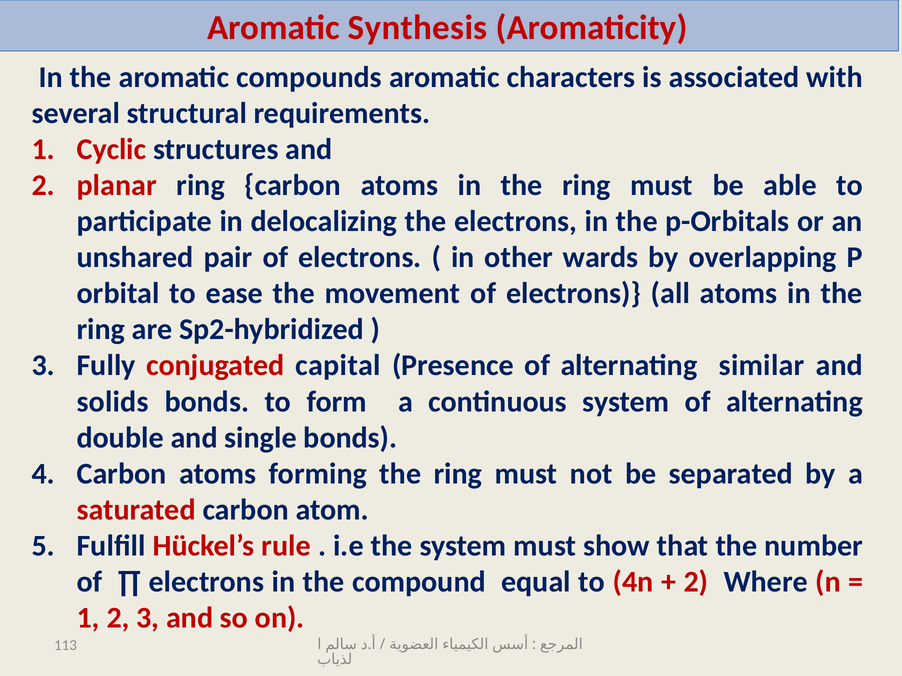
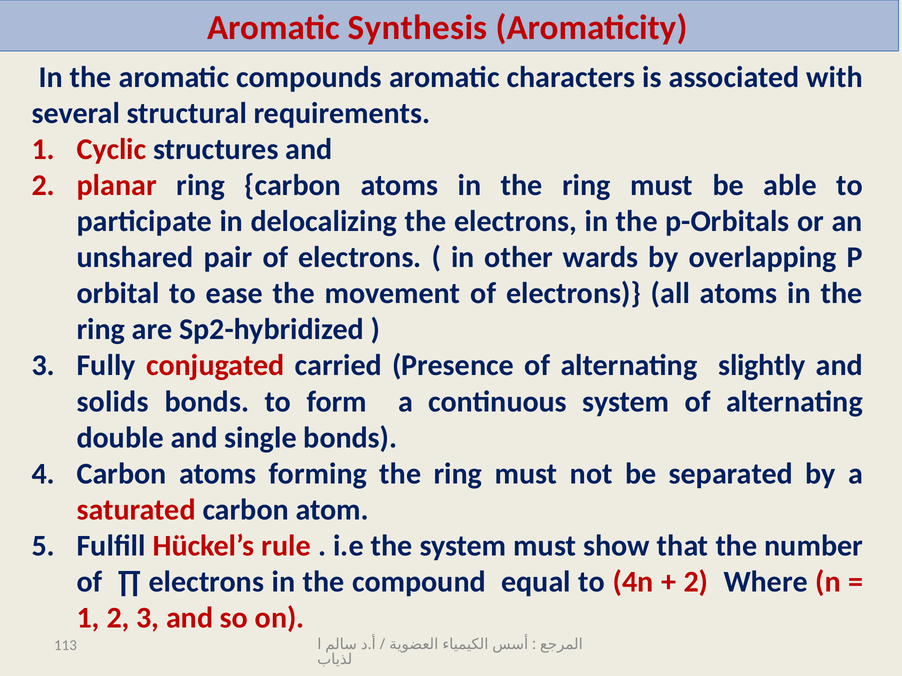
capital: capital -> carried
similar: similar -> slightly
